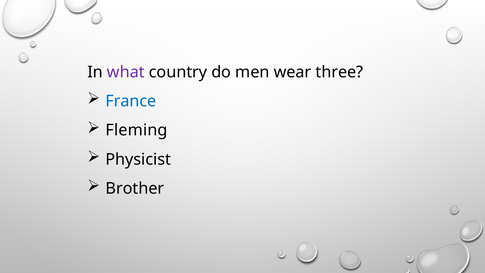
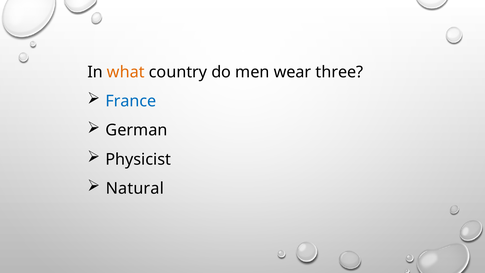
what colour: purple -> orange
Fleming: Fleming -> German
Brother: Brother -> Natural
